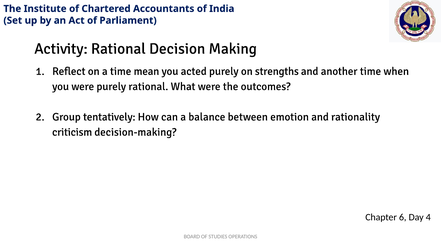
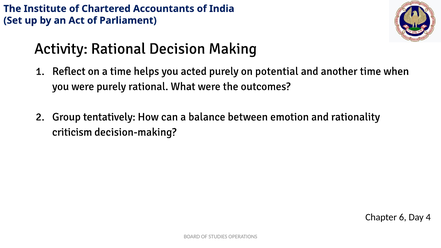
mean: mean -> helps
strengths: strengths -> potential
